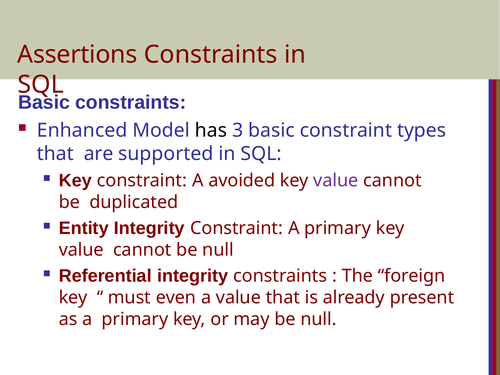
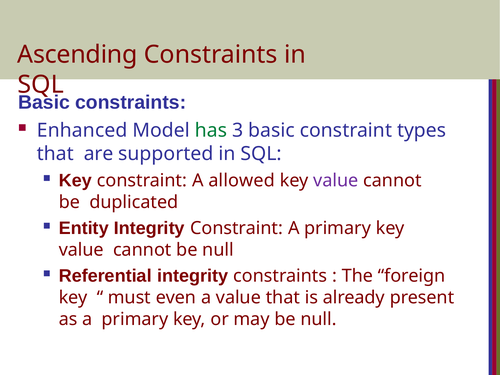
Assertions: Assertions -> Ascending
has colour: black -> green
avoided: avoided -> allowed
